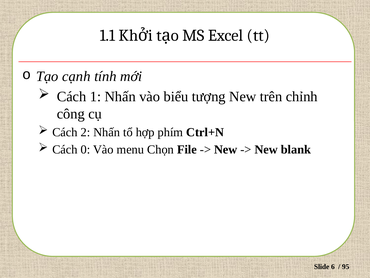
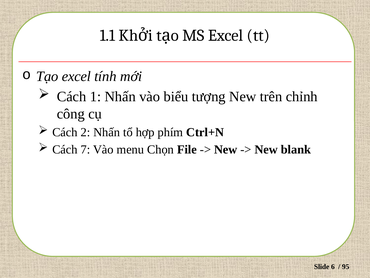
Tạo cạnh: cạnh -> excel
0: 0 -> 7
